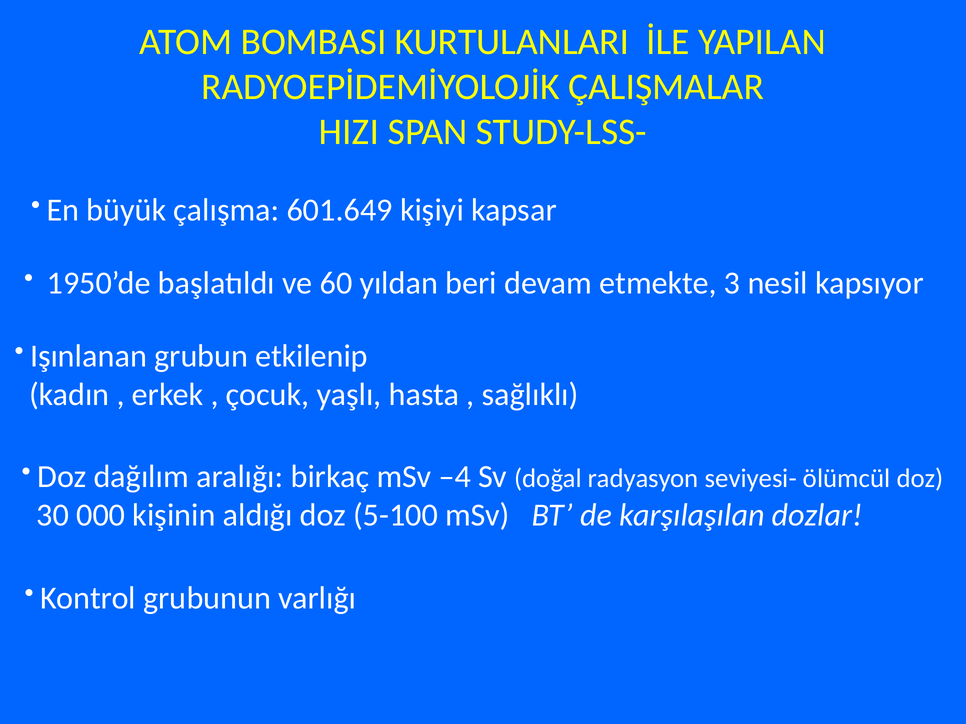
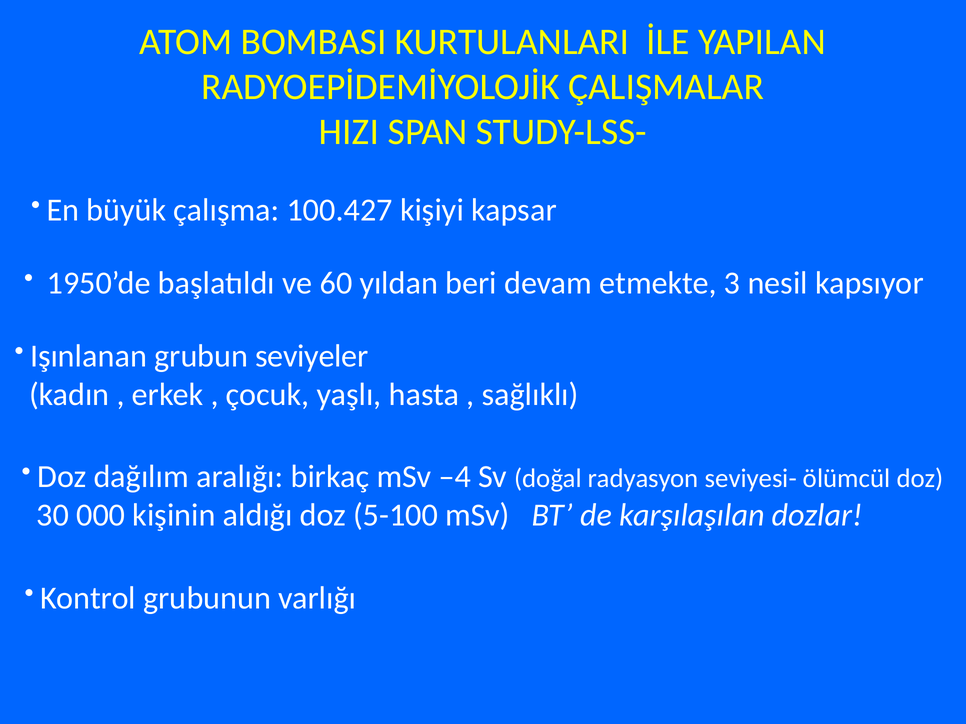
601.649: 601.649 -> 100.427
etkilenip: etkilenip -> seviyeler
